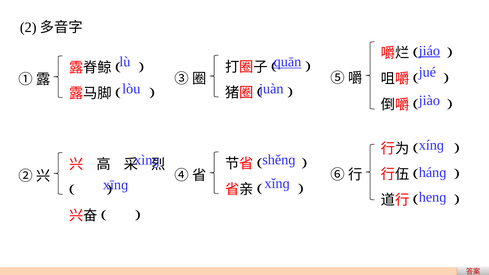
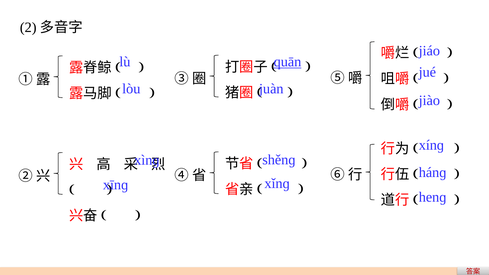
jiáo underline: present -> none
